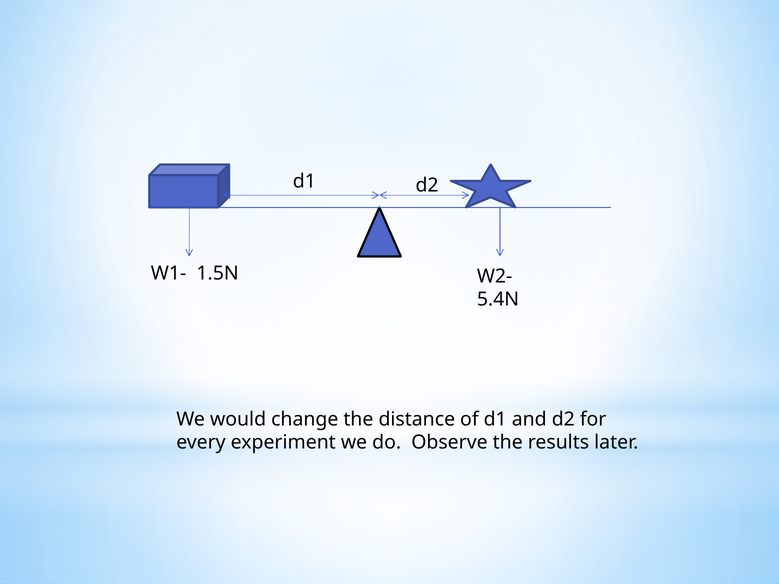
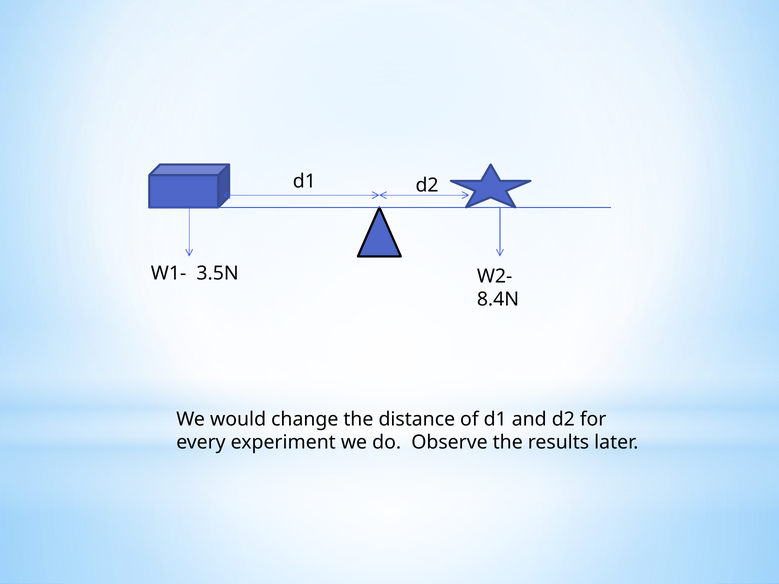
1.5N: 1.5N -> 3.5N
5.4N: 5.4N -> 8.4N
